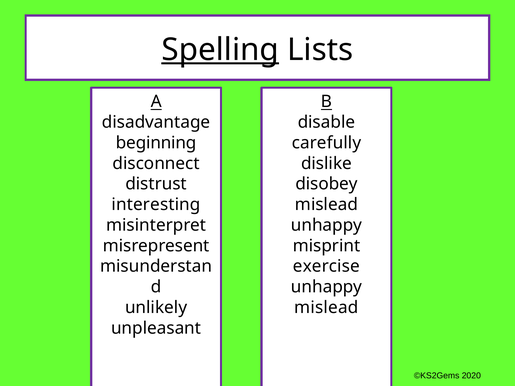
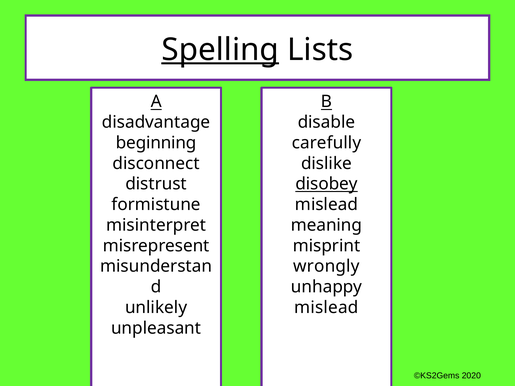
disobey underline: none -> present
interesting: interesting -> formistune
unhappy at (326, 225): unhappy -> meaning
exercise: exercise -> wrongly
